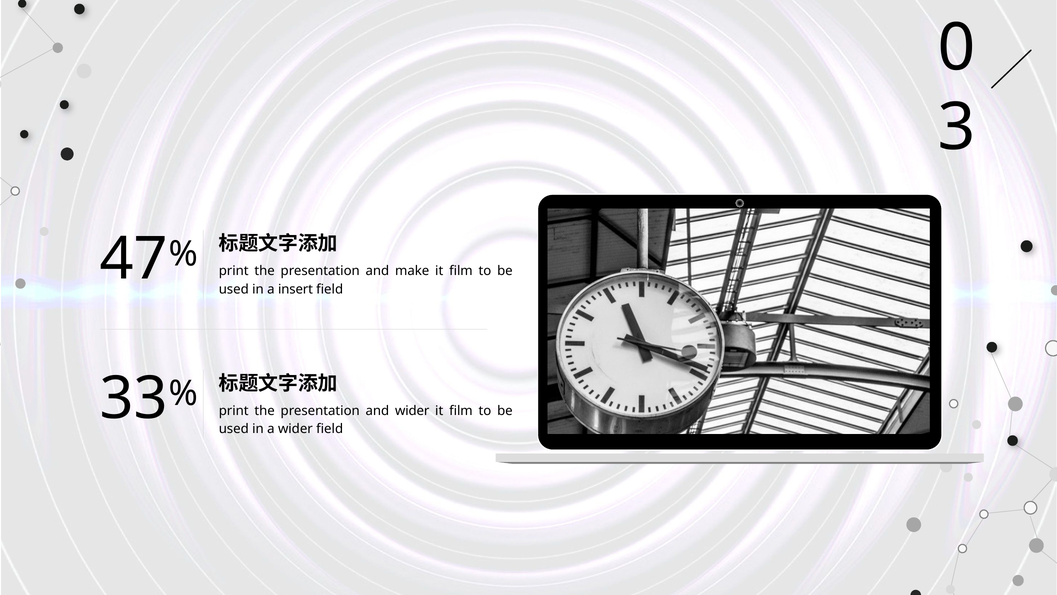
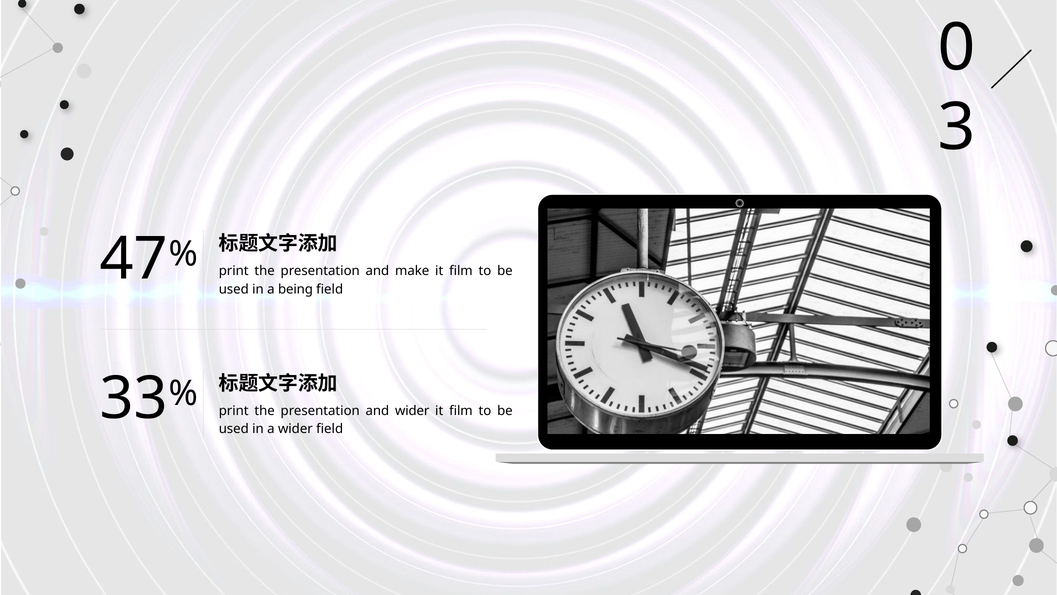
insert: insert -> being
